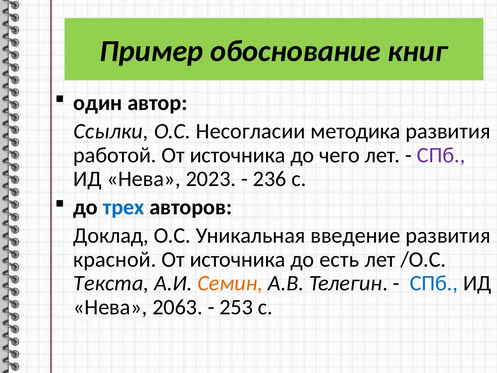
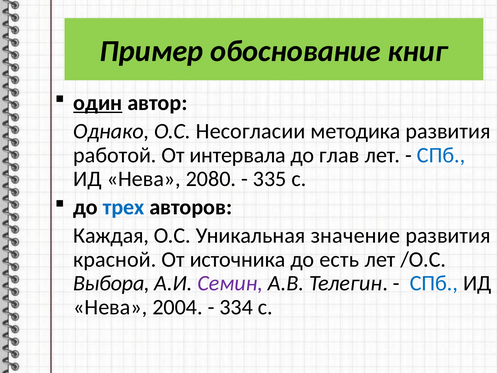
один underline: none -> present
Ссылки: Ссылки -> Однако
источника at (238, 155): источника -> интервала
чего: чего -> глав
СПб at (441, 155) colour: purple -> blue
2023: 2023 -> 2080
236: 236 -> 335
Доклад: Доклад -> Каждая
введение: введение -> значение
Текста: Текста -> Выбора
Семин colour: orange -> purple
2063: 2063 -> 2004
253: 253 -> 334
